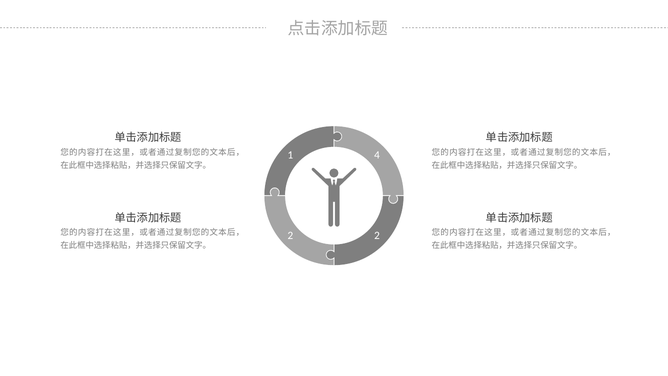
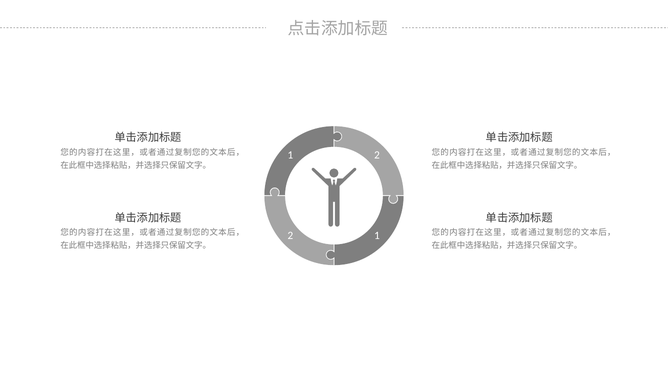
1 4: 4 -> 2
2 2: 2 -> 1
